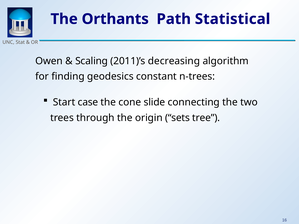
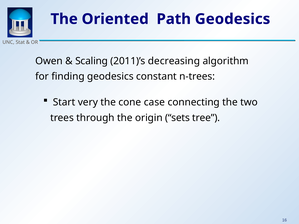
Orthants: Orthants -> Oriented
Path Statistical: Statistical -> Geodesics
case: case -> very
slide: slide -> case
